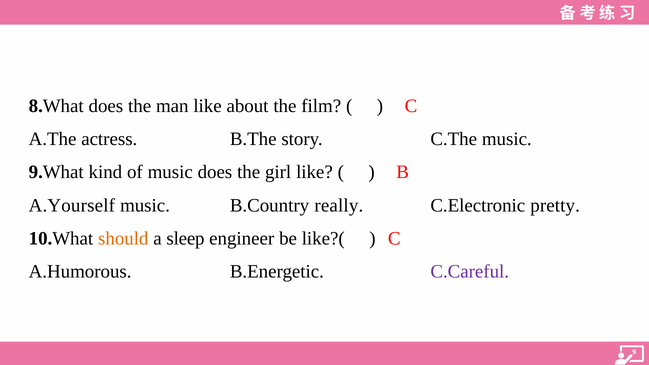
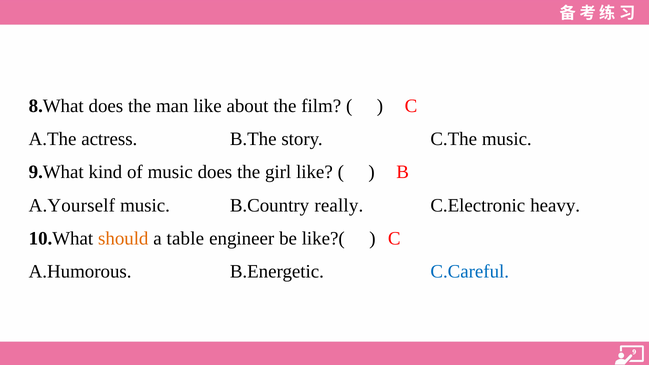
pretty: pretty -> heavy
sleep: sleep -> table
C.Careful colour: purple -> blue
